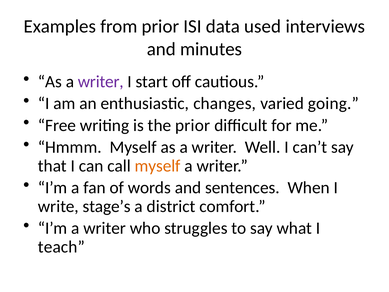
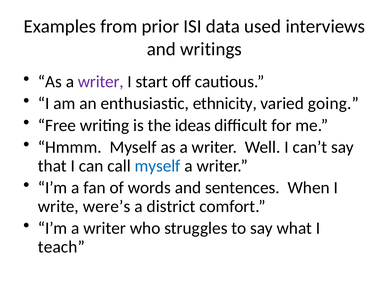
minutes: minutes -> writings
changes: changes -> ethnicity
the prior: prior -> ideas
myself at (158, 166) colour: orange -> blue
stage’s: stage’s -> were’s
